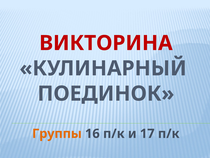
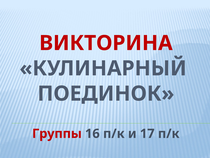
Группы colour: orange -> red
